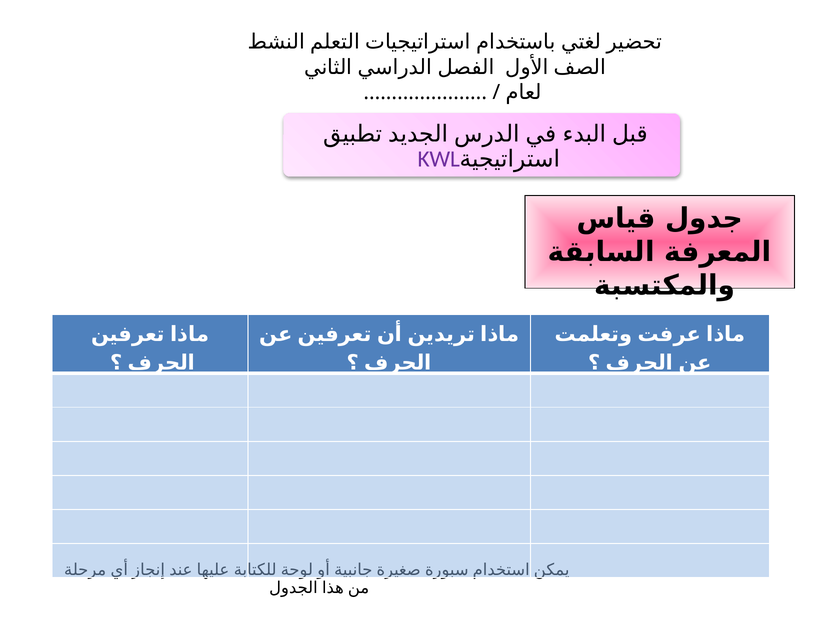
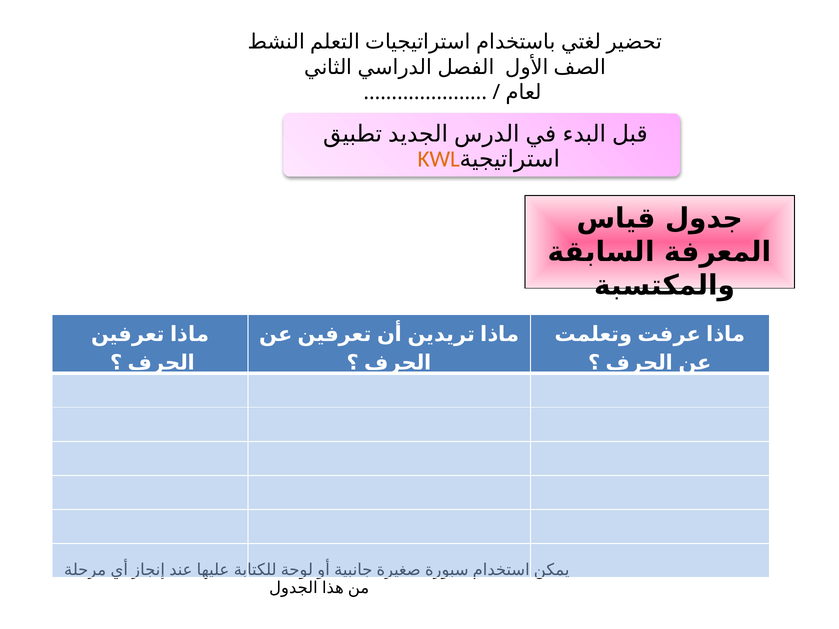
KWL at (439, 159) colour: purple -> orange
